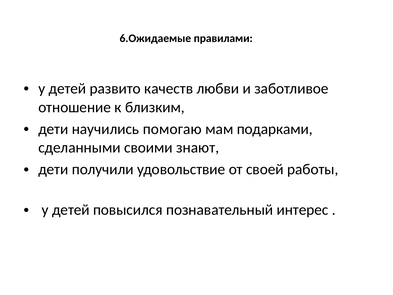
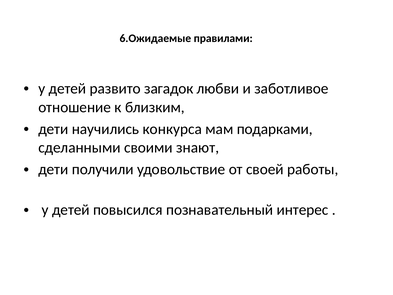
качеств: качеств -> загадок
помогаю: помогаю -> конкурса
